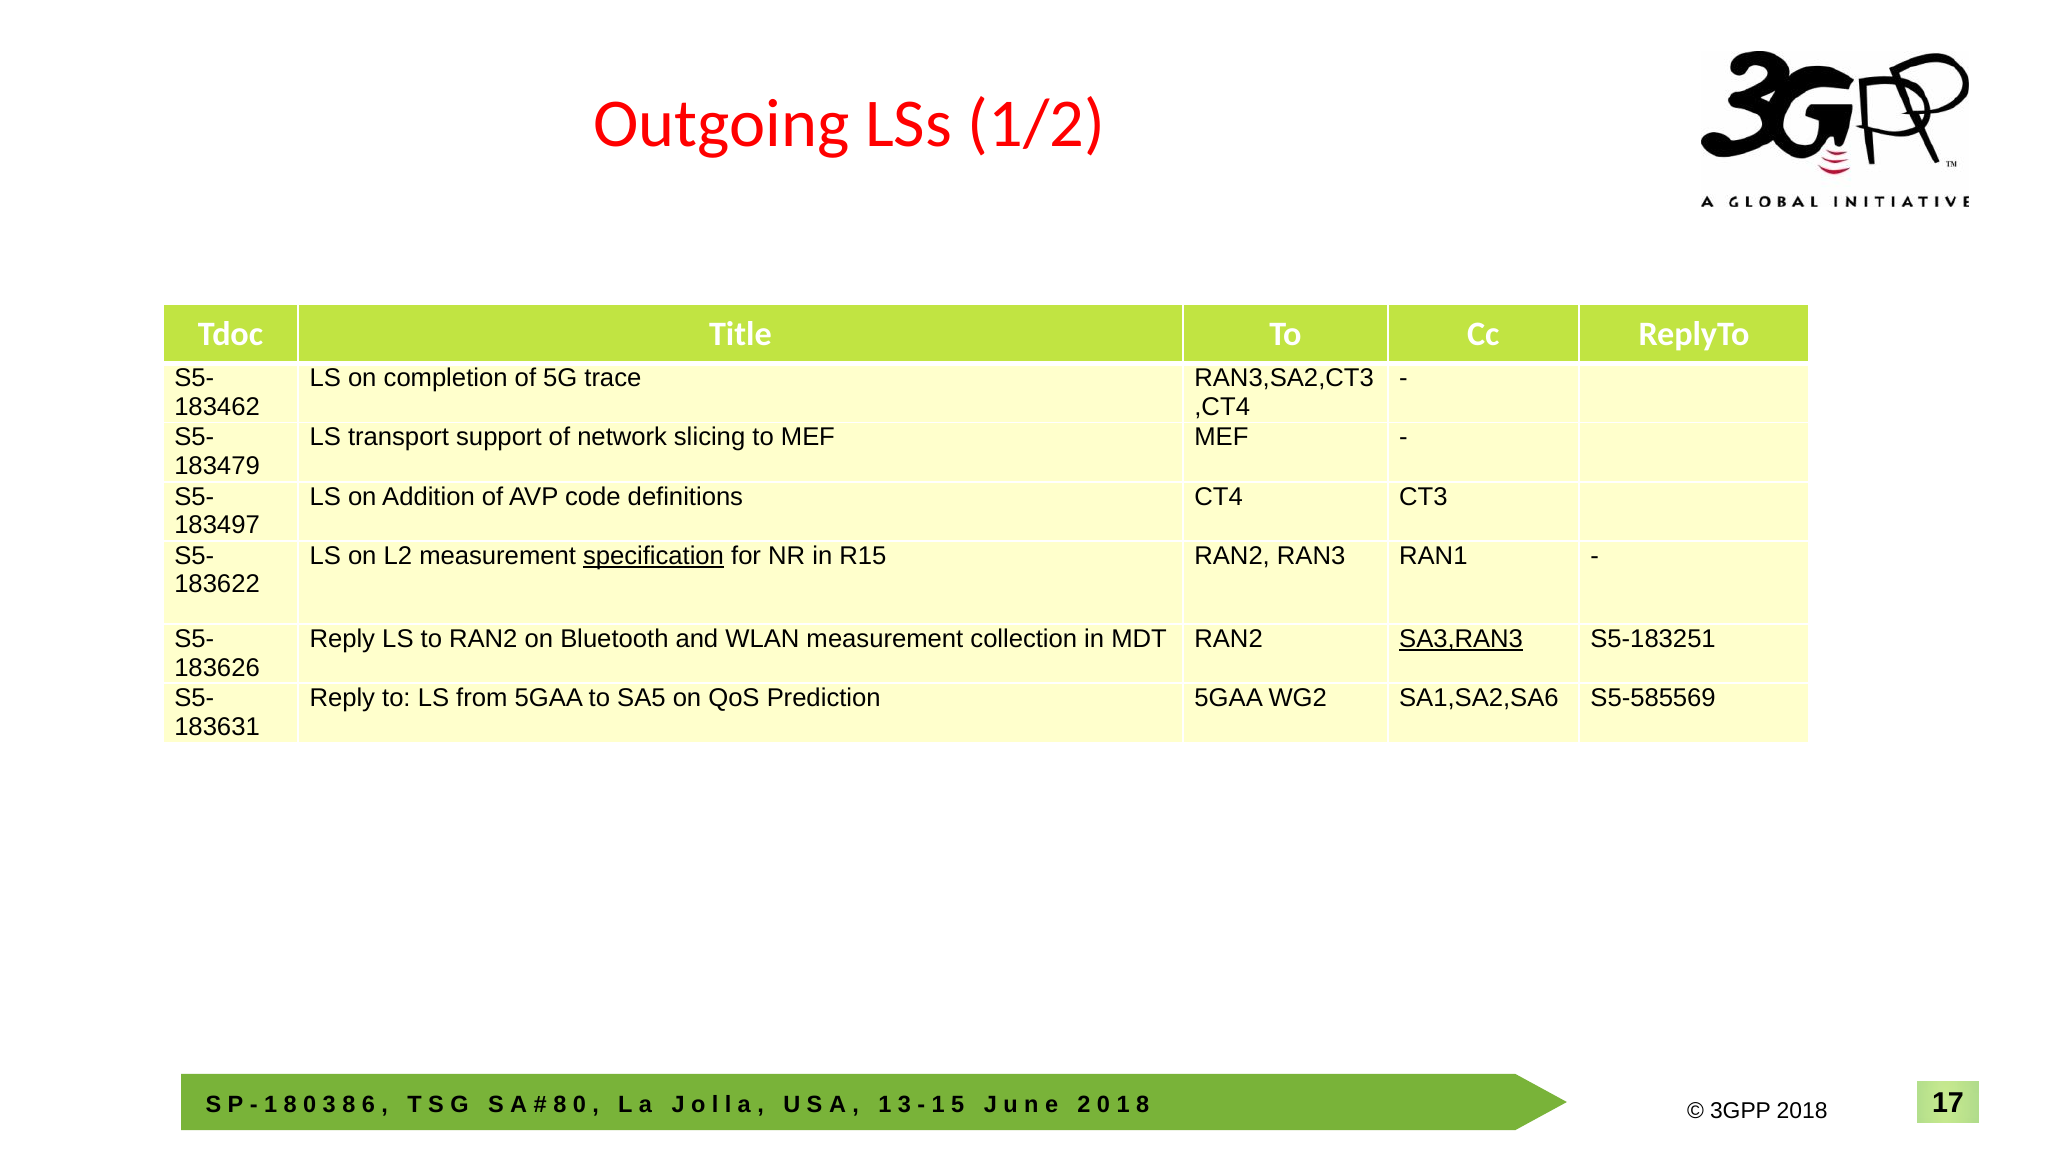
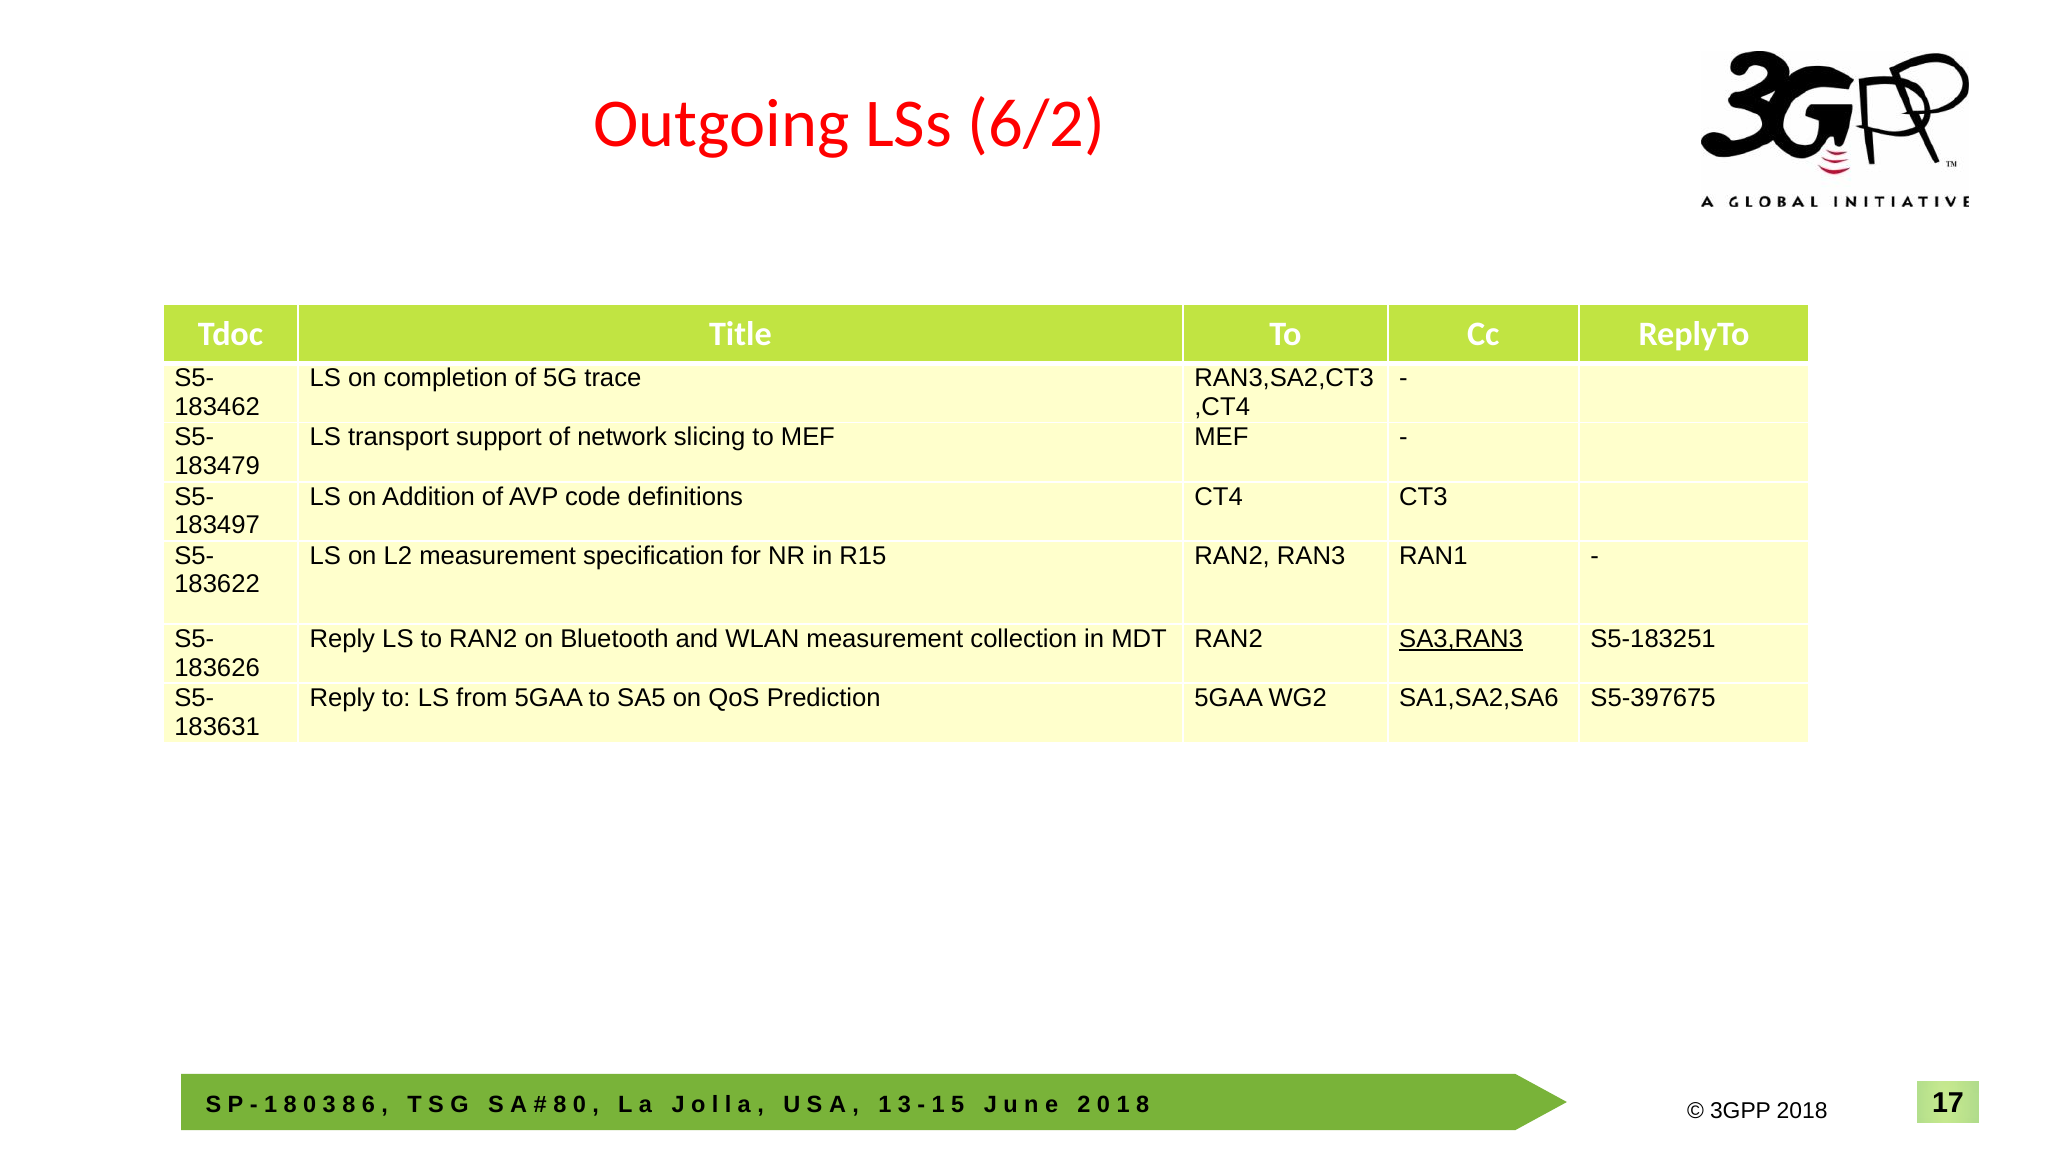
1/2: 1/2 -> 6/2
specification underline: present -> none
S5-585569: S5-585569 -> S5-397675
